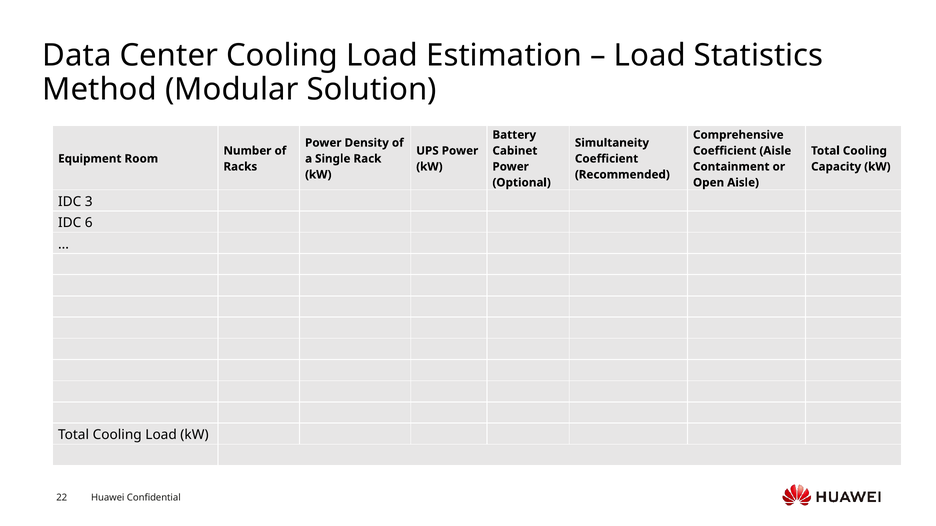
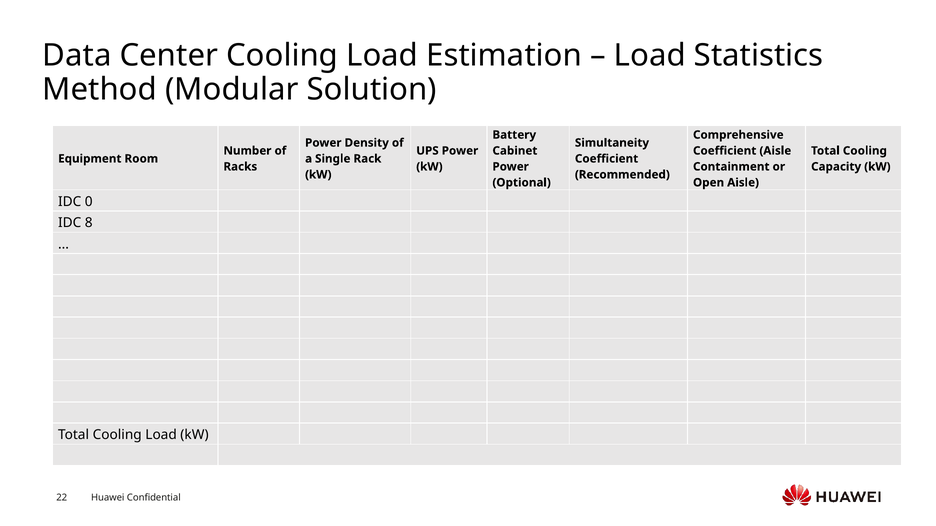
3: 3 -> 0
6: 6 -> 8
